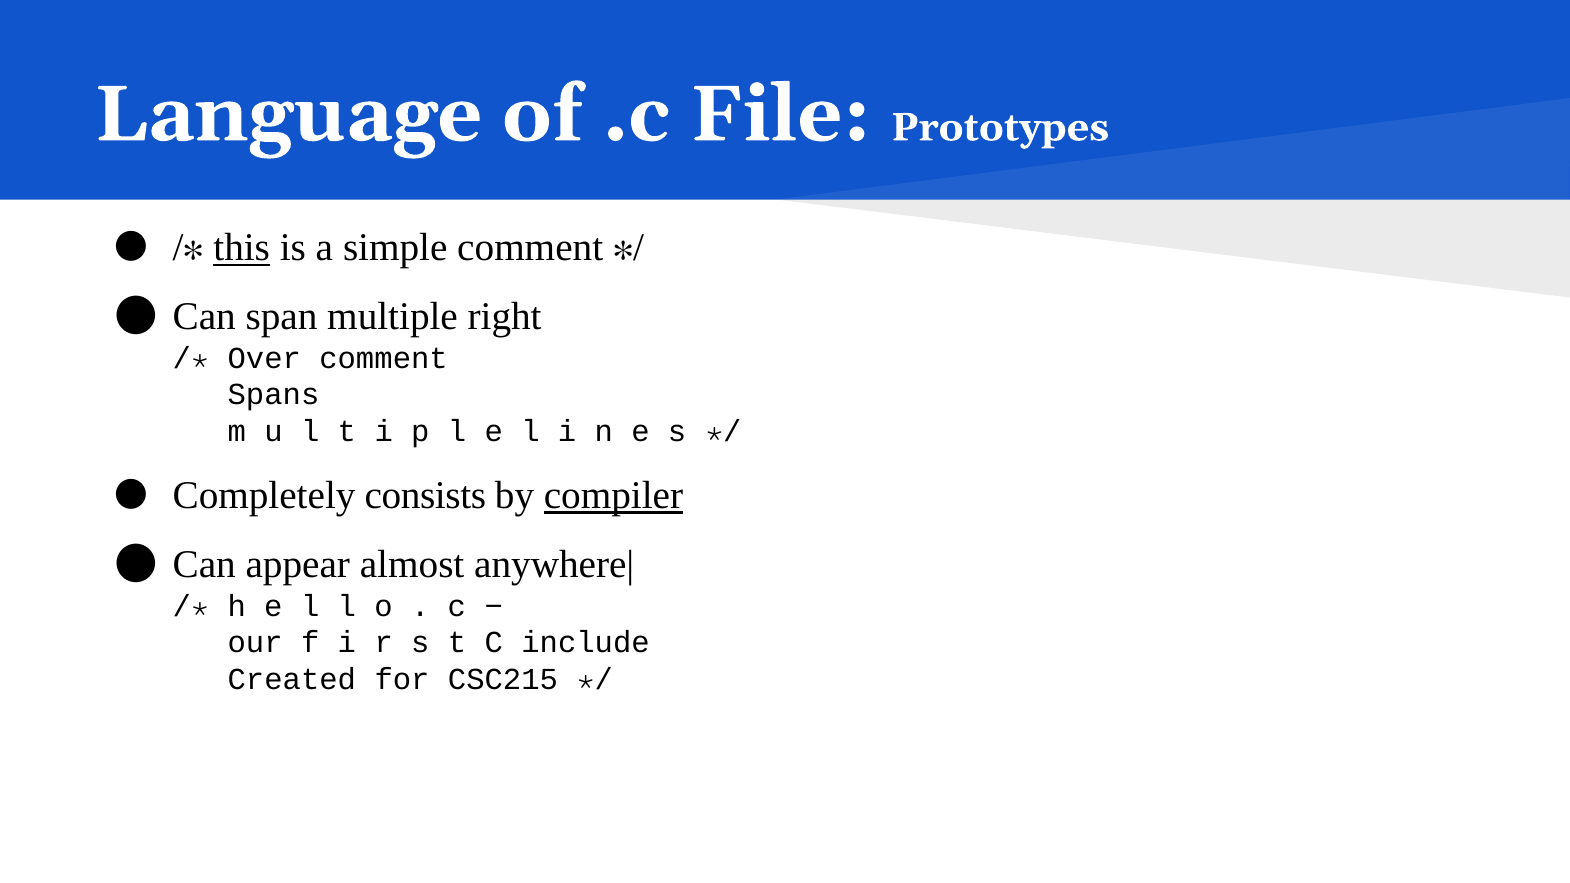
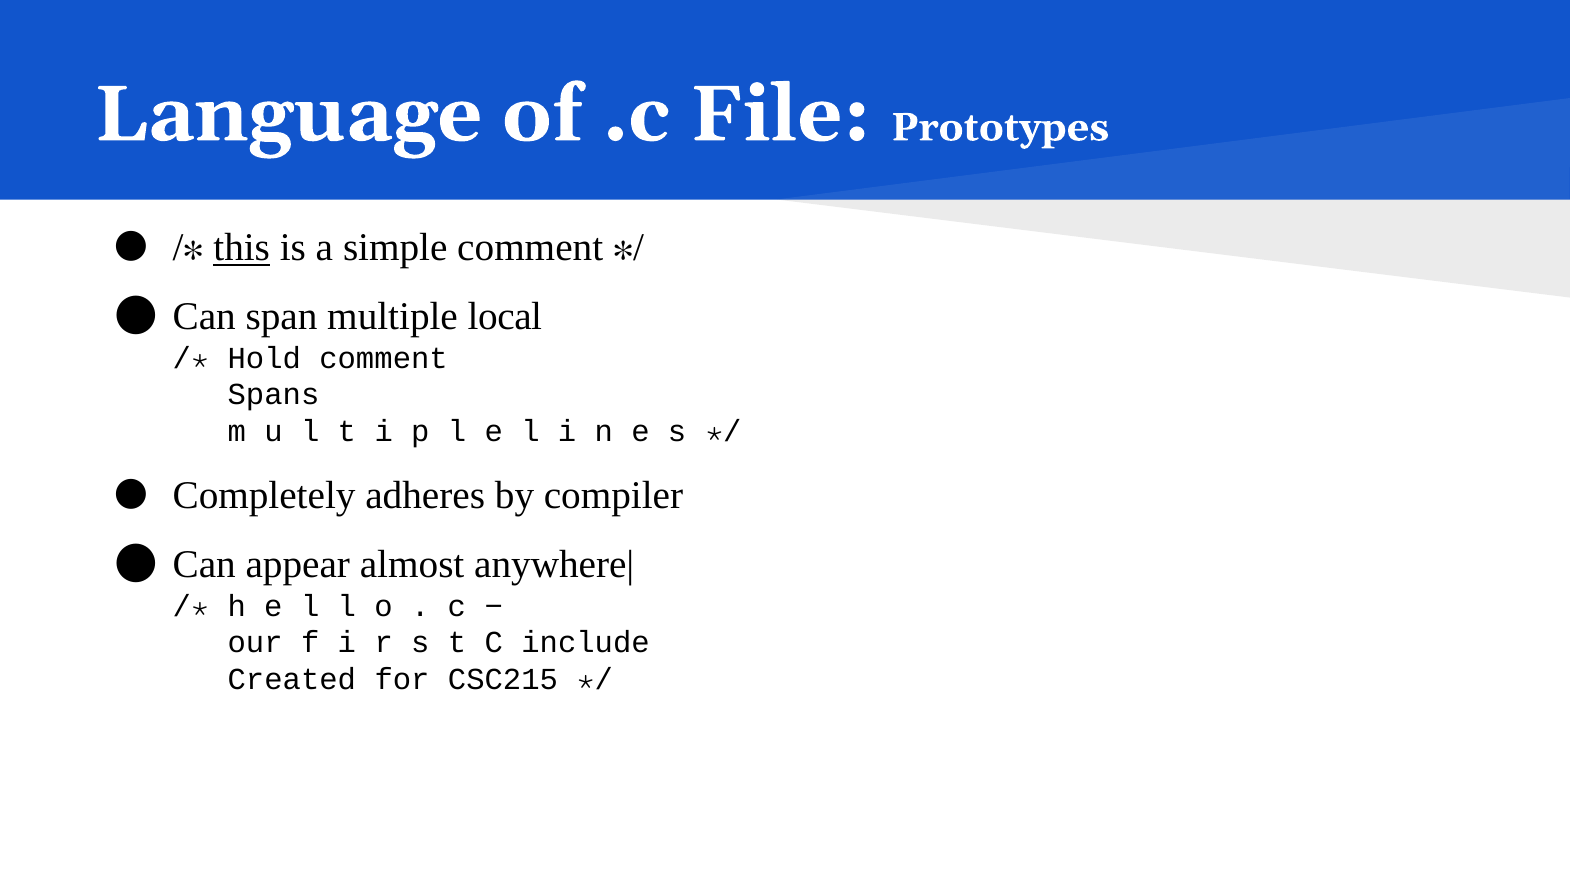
right: right -> local
Over: Over -> Hold
consists: consists -> adheres
compiler underline: present -> none
